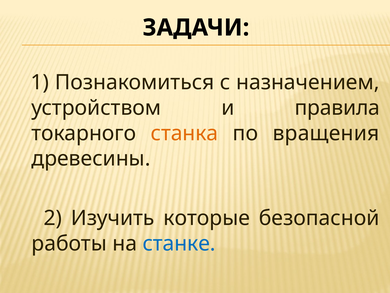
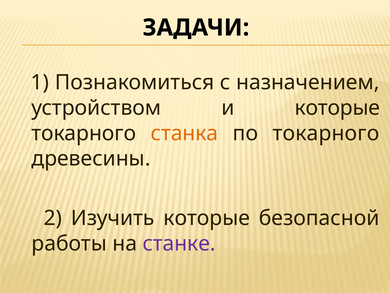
и правила: правила -> которые
по вращения: вращения -> токарного
станке colour: blue -> purple
